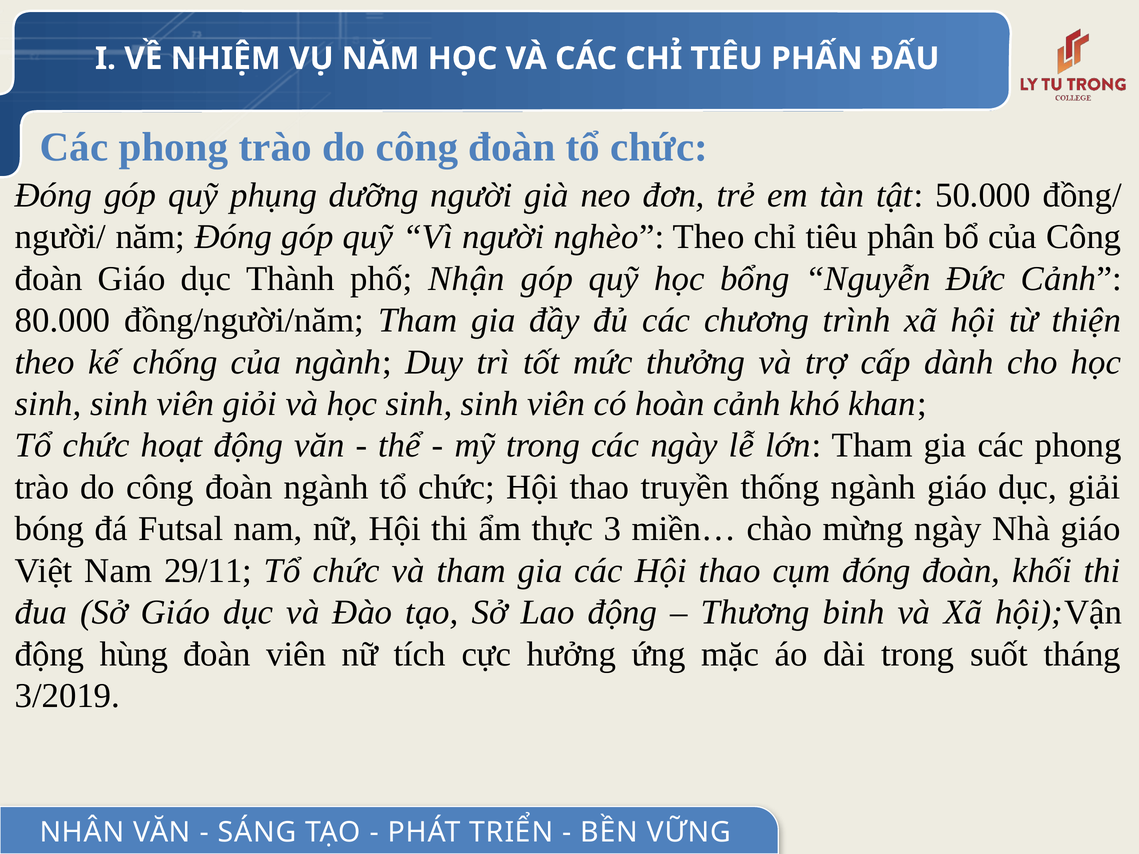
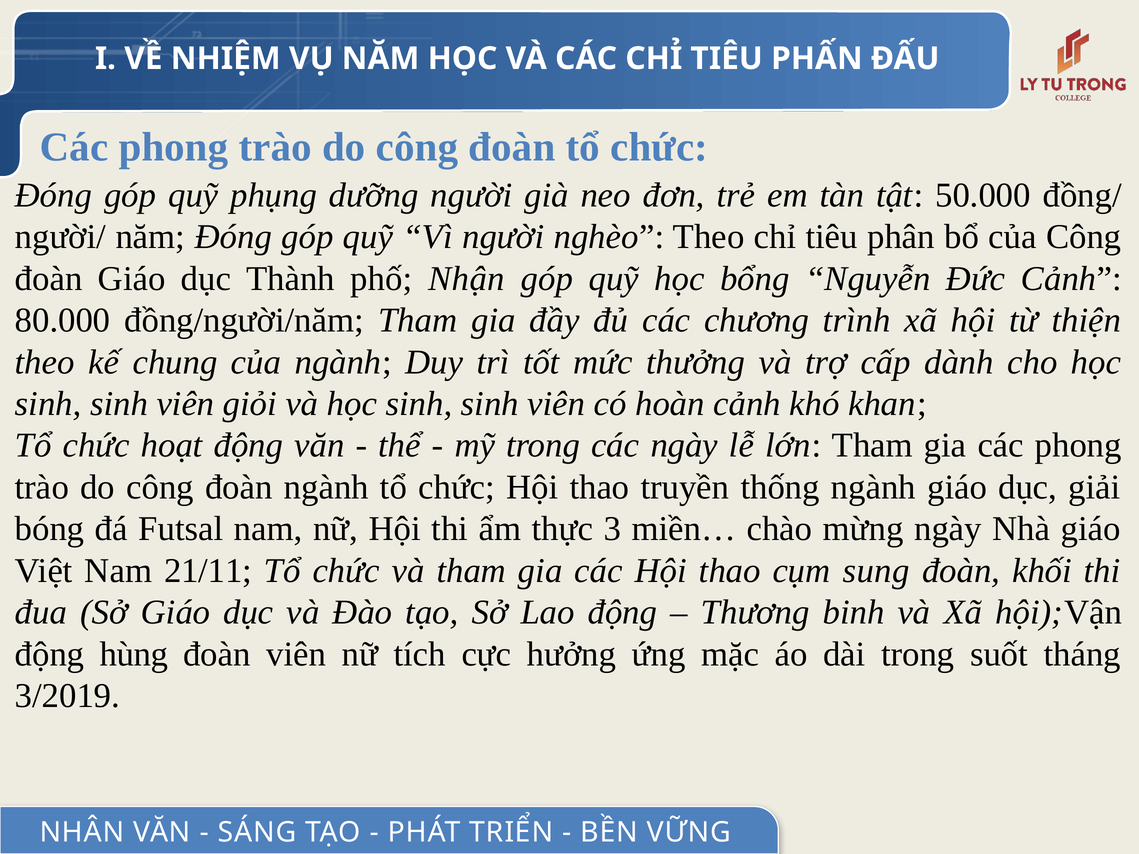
chống: chống -> chung
29/11: 29/11 -> 21/11
cụm đóng: đóng -> sung
